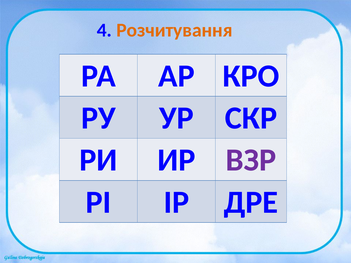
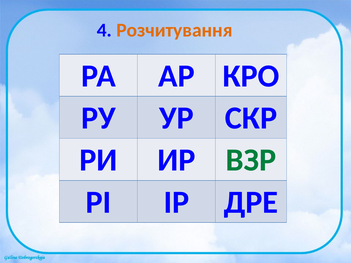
ВЗР colour: purple -> green
